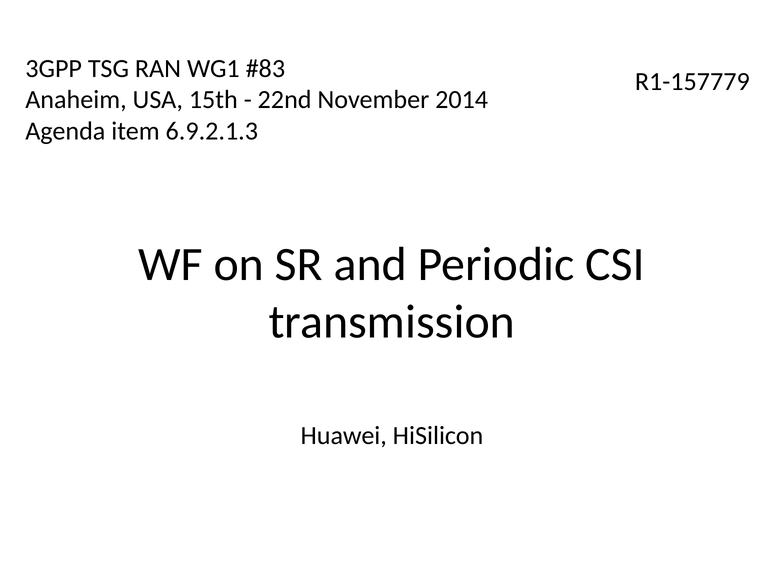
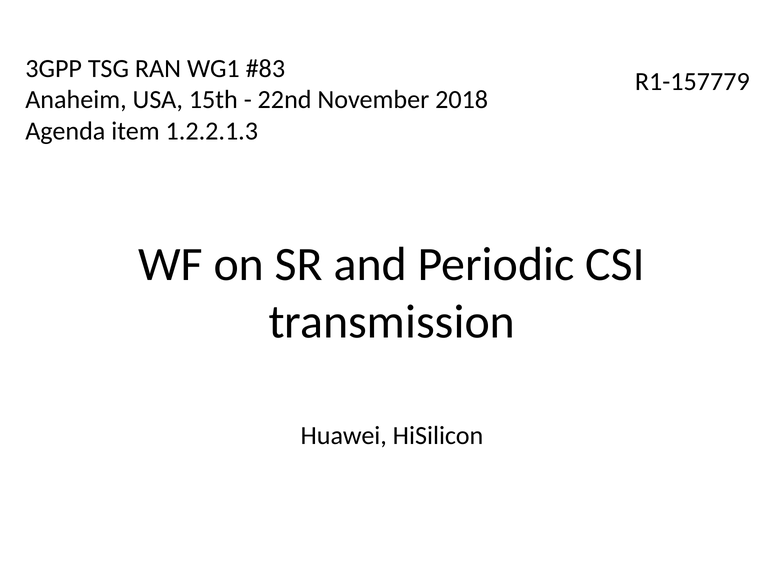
2014: 2014 -> 2018
6.9.2.1.3: 6.9.2.1.3 -> 1.2.2.1.3
